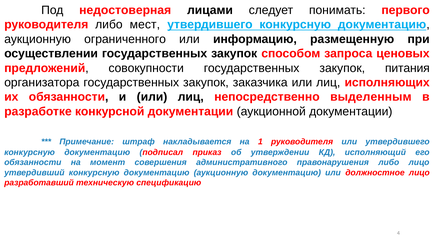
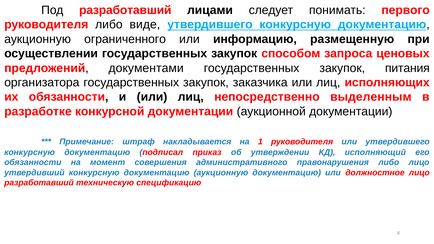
Под недостоверная: недостоверная -> разработавший
мест: мест -> виде
совокупности: совокупности -> документами
